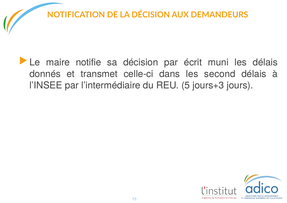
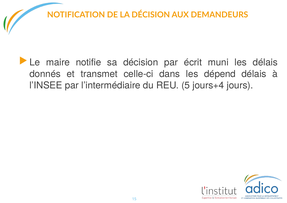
second: second -> dépend
jours+3: jours+3 -> jours+4
